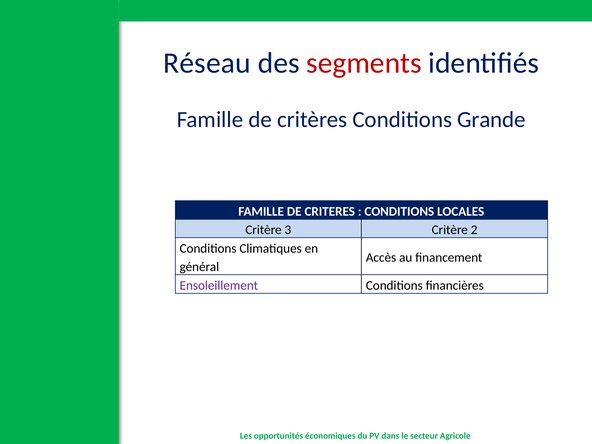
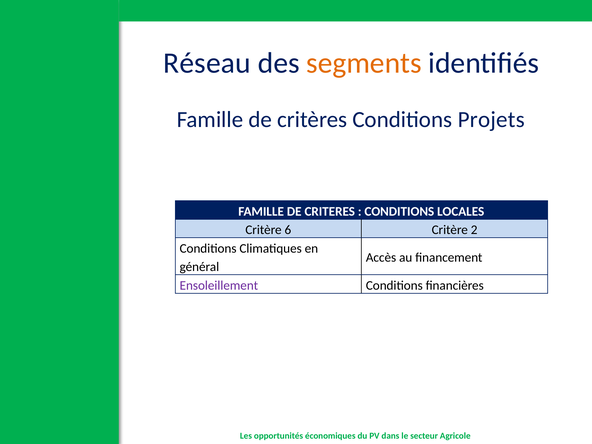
segments colour: red -> orange
Grande: Grande -> Projets
3: 3 -> 6
